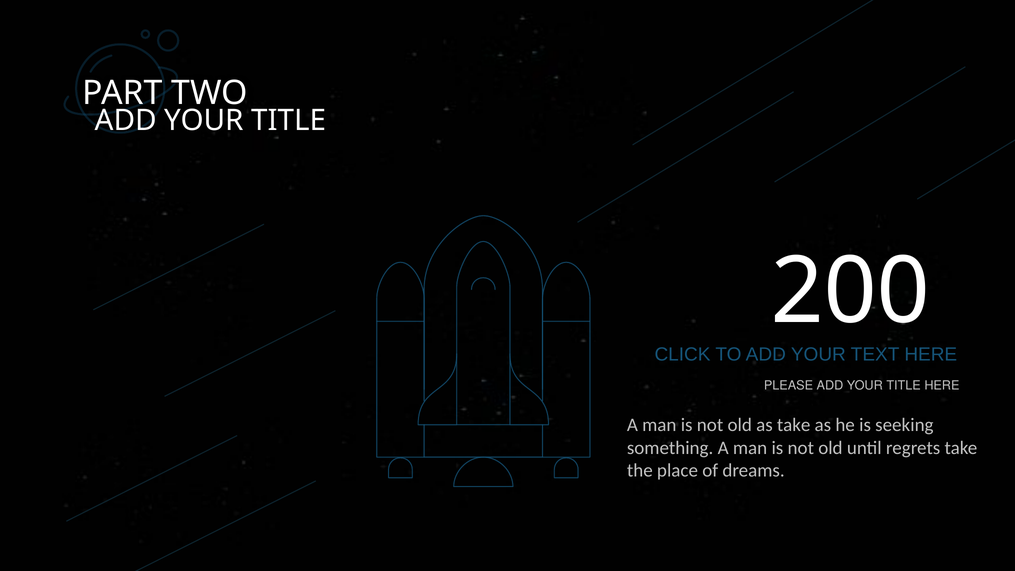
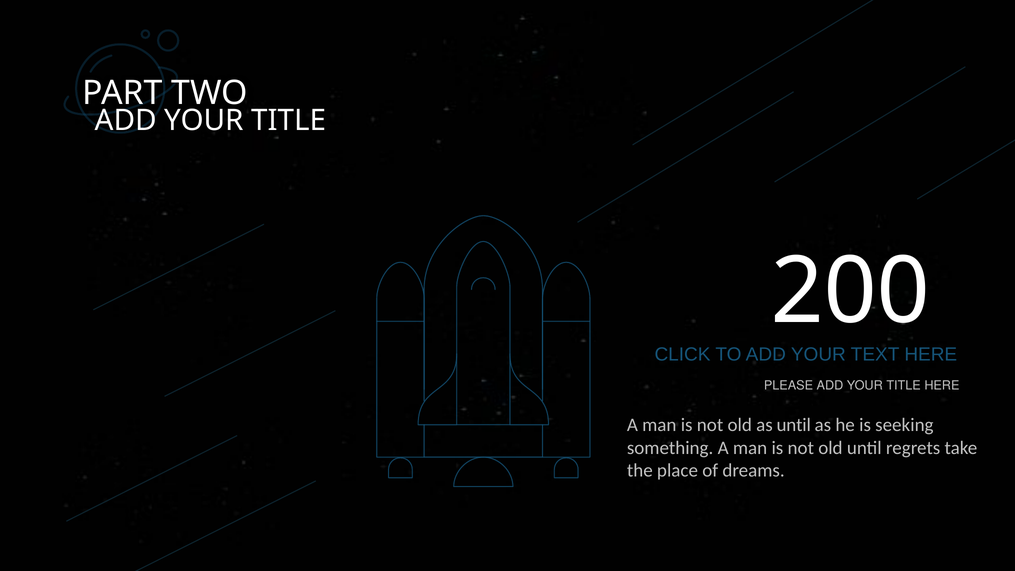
as take: take -> until
